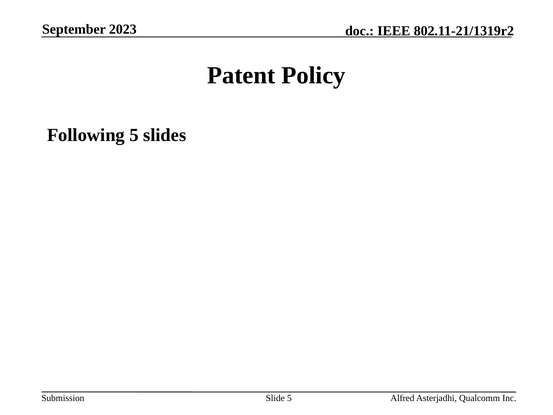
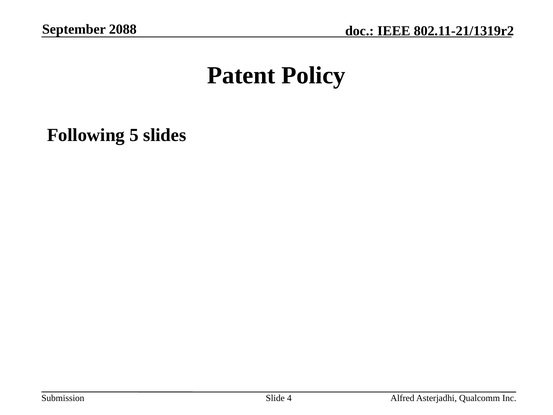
2023: 2023 -> 2088
Slide 5: 5 -> 4
